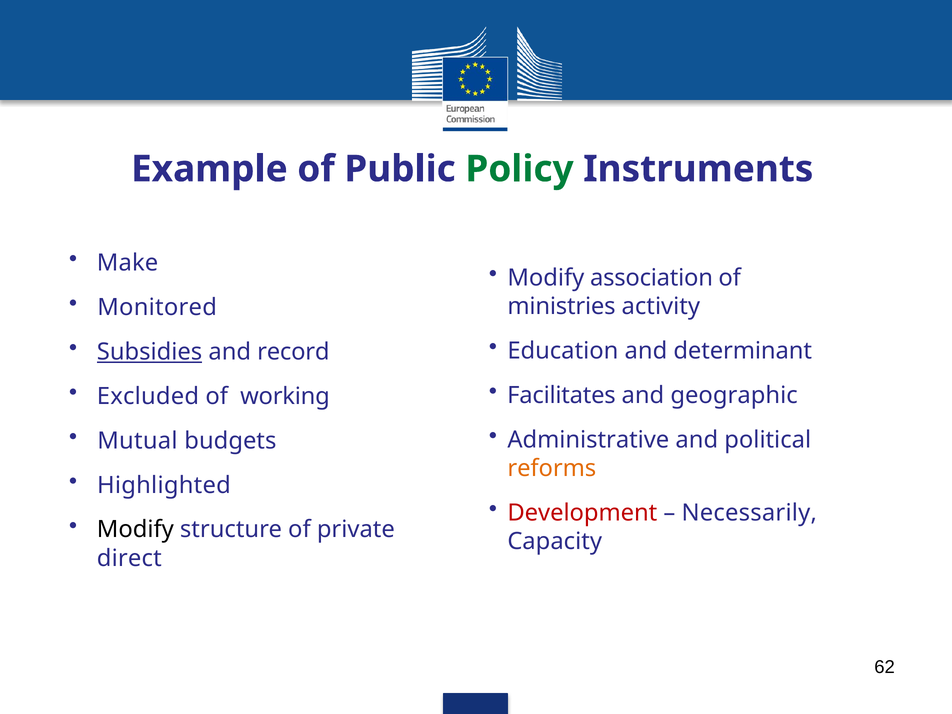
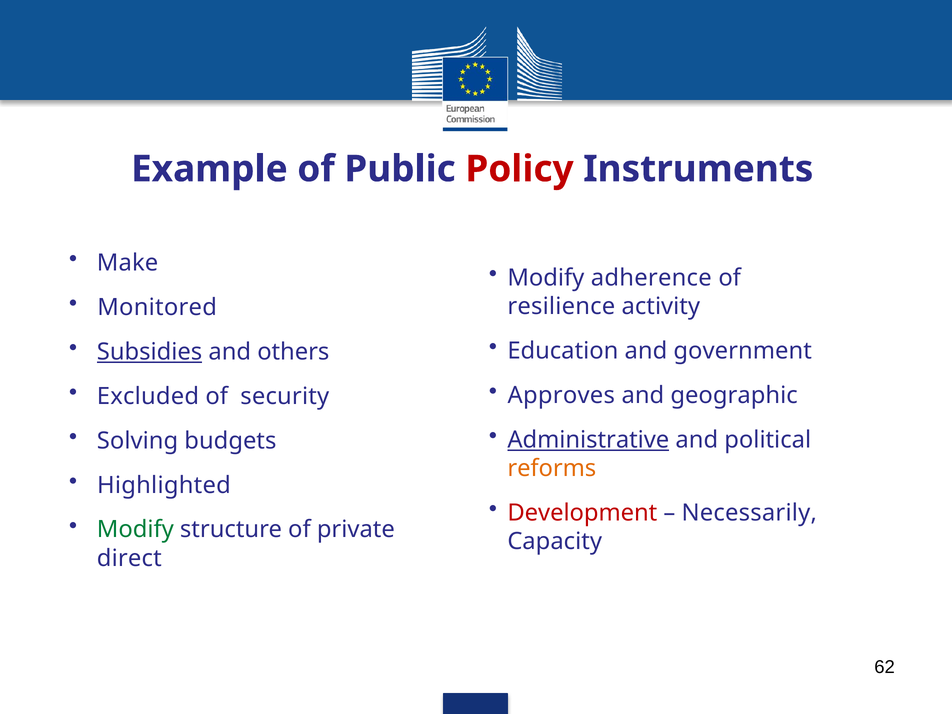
Policy colour: green -> red
association: association -> adherence
ministries: ministries -> resilience
determinant: determinant -> government
record: record -> others
Facilitates: Facilitates -> Approves
working: working -> security
Administrative underline: none -> present
Mutual: Mutual -> Solving
Modify at (135, 530) colour: black -> green
